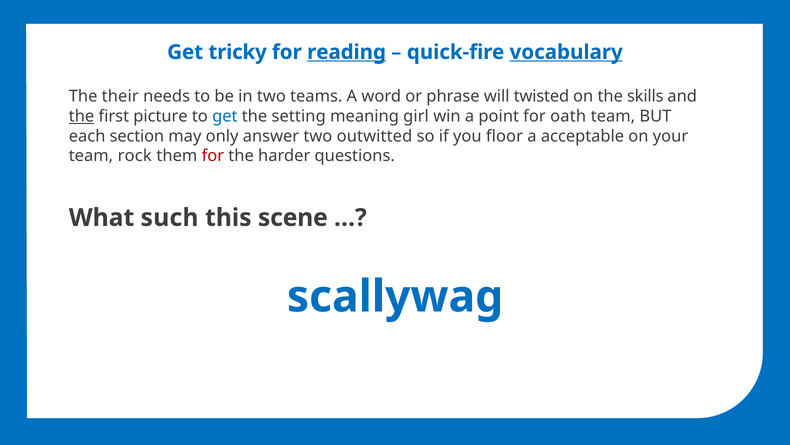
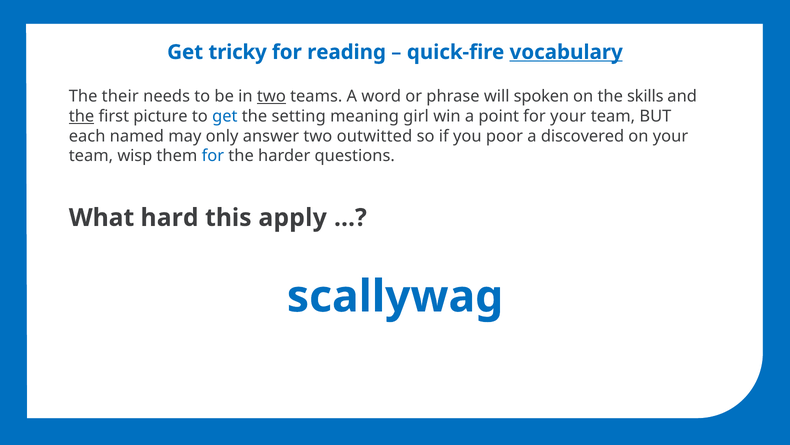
reading underline: present -> none
two at (271, 96) underline: none -> present
twisted: twisted -> spoken
for oath: oath -> your
section: section -> named
floor: floor -> poor
acceptable: acceptable -> discovered
rock: rock -> wisp
for at (213, 156) colour: red -> blue
such: such -> hard
scene: scene -> apply
